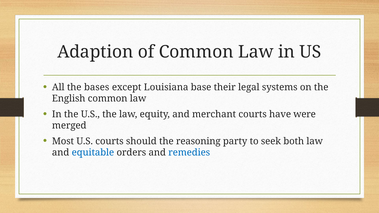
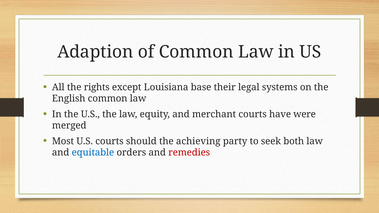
bases: bases -> rights
reasoning: reasoning -> achieving
remedies colour: blue -> red
